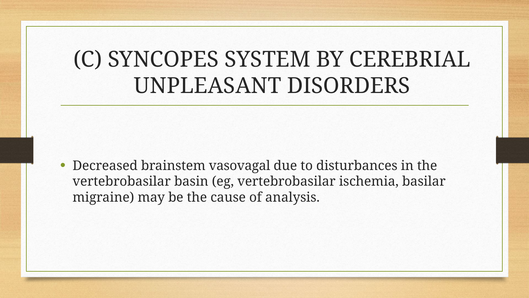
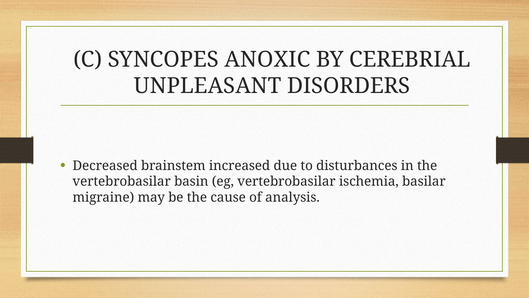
SYSTEM: SYSTEM -> ANOXIC
vasovagal: vasovagal -> increased
